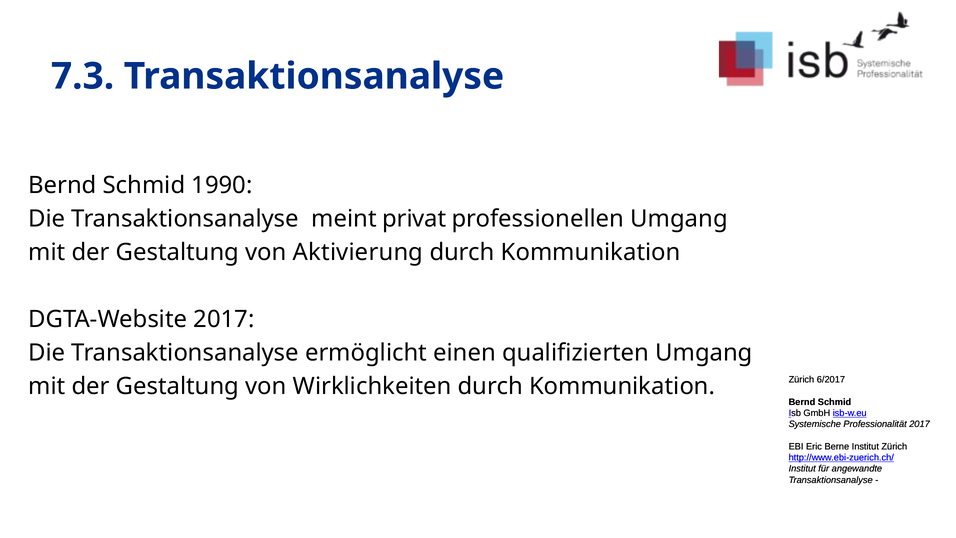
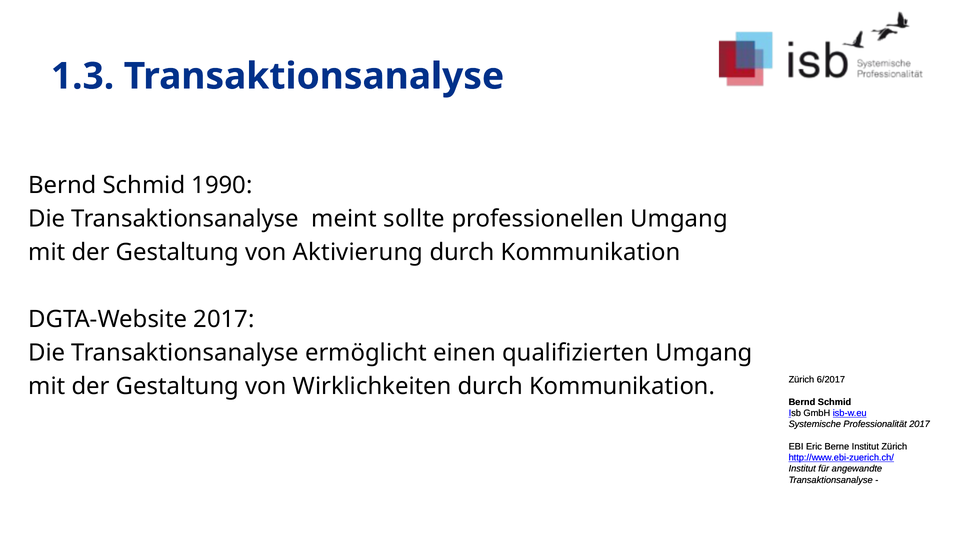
7.3: 7.3 -> 1.3
privat: privat -> sollte
